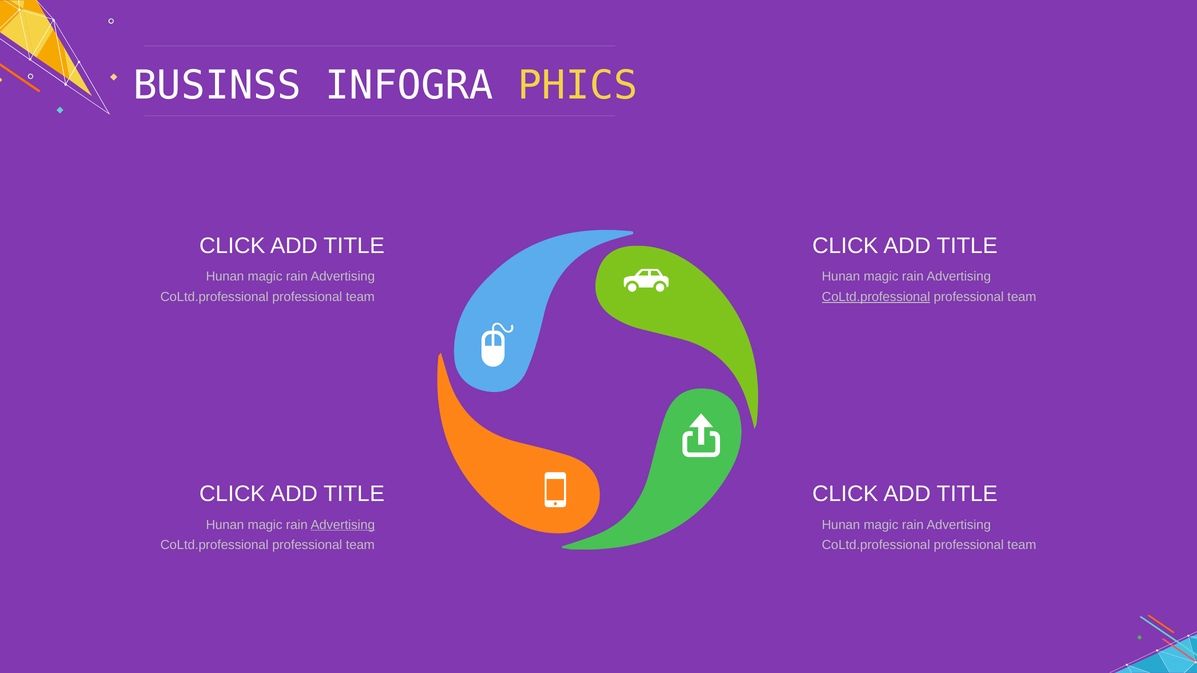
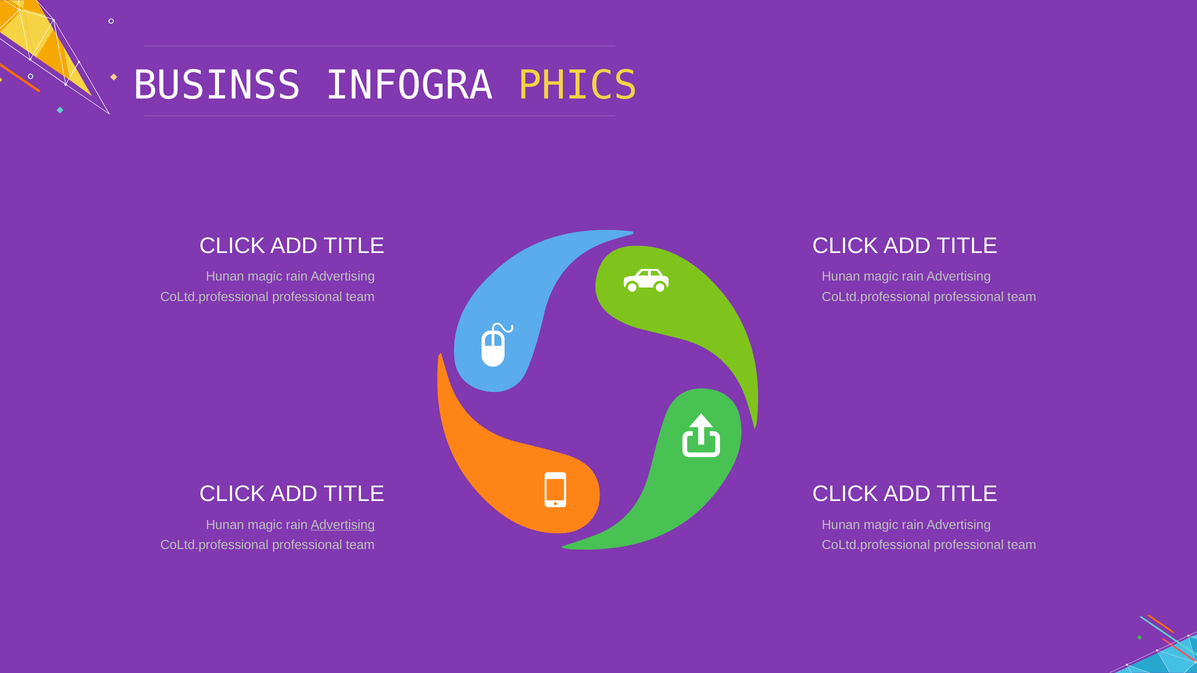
CoLtd.professional at (876, 297) underline: present -> none
